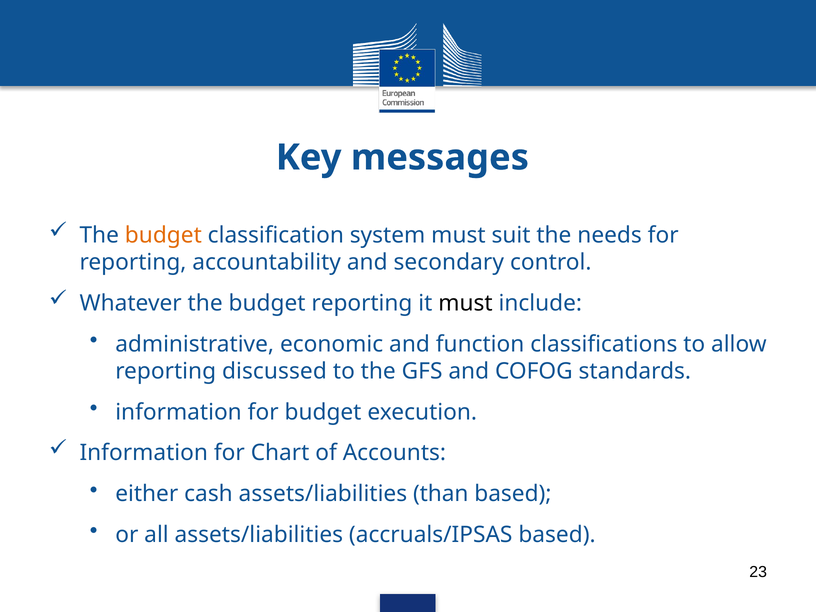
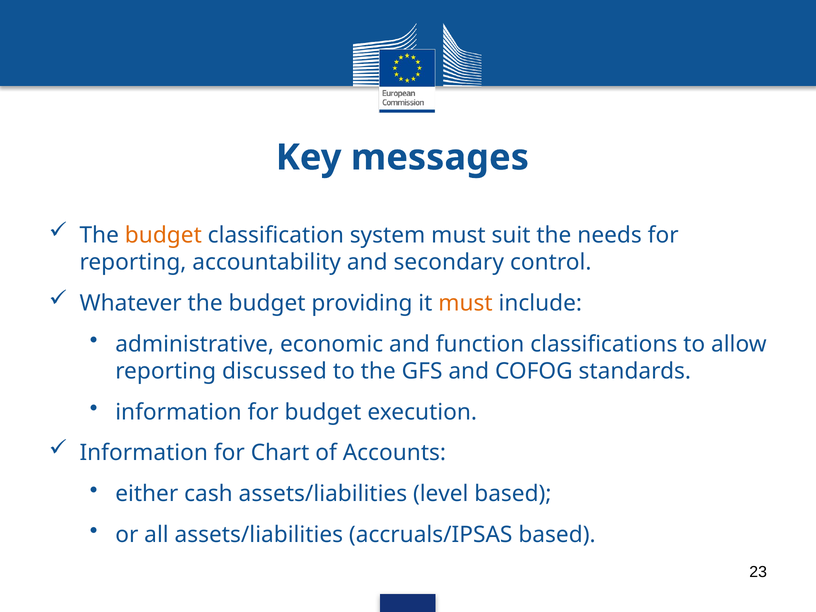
budget reporting: reporting -> providing
must at (465, 303) colour: black -> orange
than: than -> level
